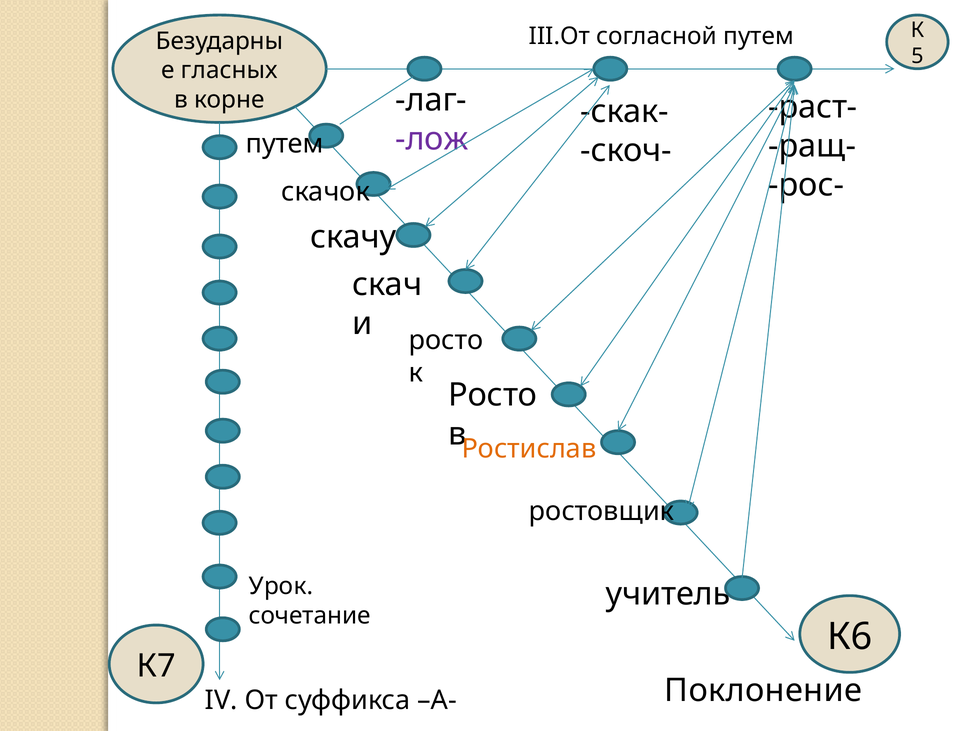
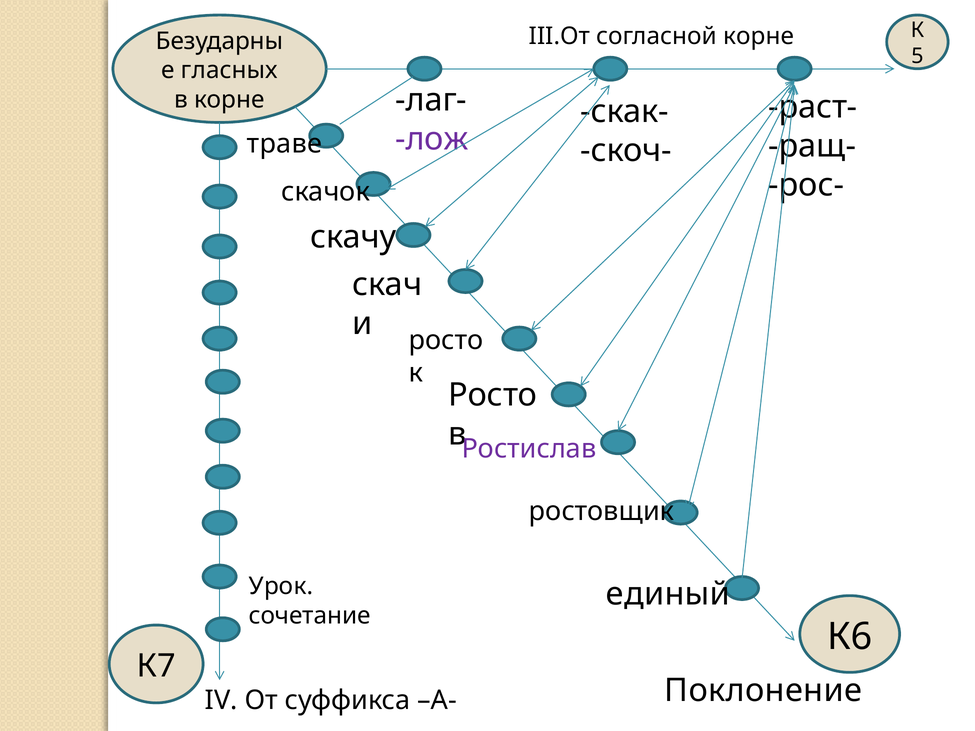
согласной путем: путем -> корне
путем at (285, 144): путем -> траве
Ростислав colour: orange -> purple
учитель: учитель -> единый
